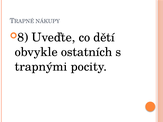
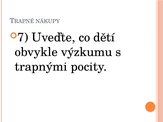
8: 8 -> 7
ostatních: ostatních -> výzkumu
